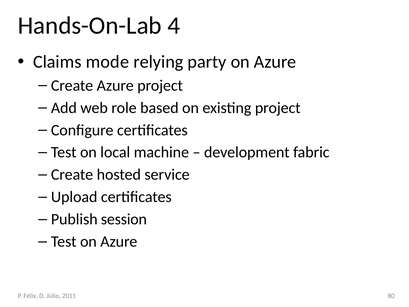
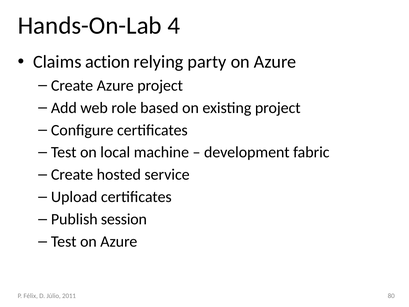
mode: mode -> action
